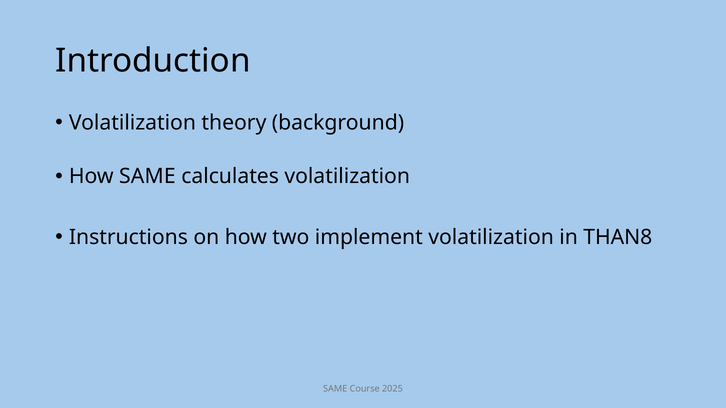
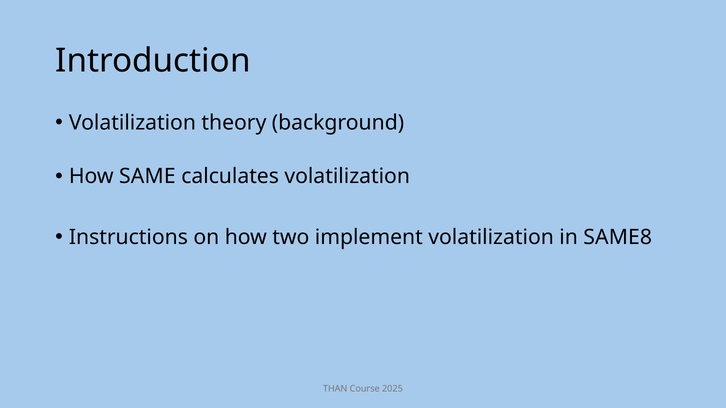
THAN8: THAN8 -> SAME8
SAME at (335, 389): SAME -> THAN
